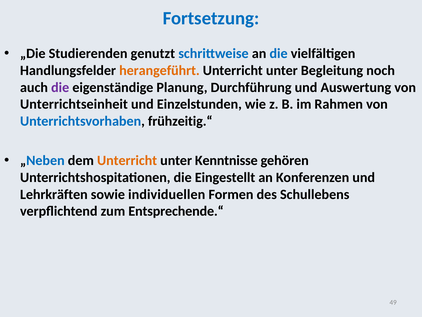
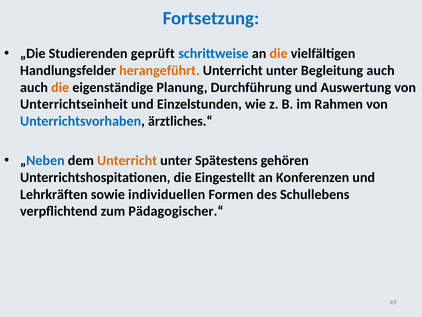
genutzt: genutzt -> geprüft
die at (279, 53) colour: blue -> orange
Begleitung noch: noch -> auch
die at (60, 87) colour: purple -> orange
frühzeitig.“: frühzeitig.“ -> ärztliches.“
Kenntnisse: Kenntnisse -> Spätestens
Entsprechende.“: Entsprechende.“ -> Pädagogischer.“
